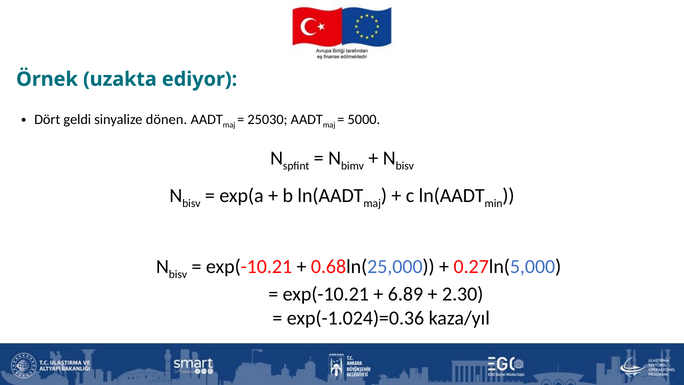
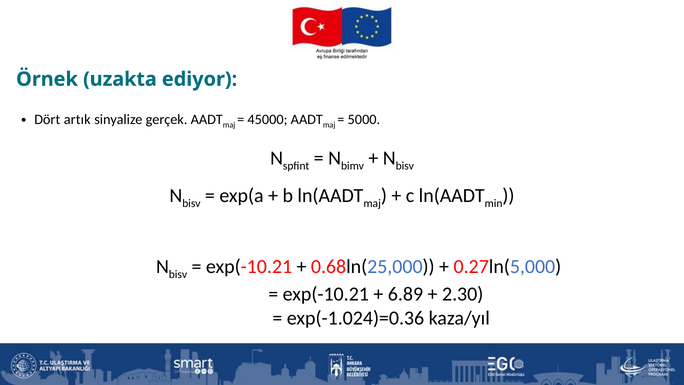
geldi: geldi -> artık
dönen: dönen -> gerçek
25030: 25030 -> 45000
